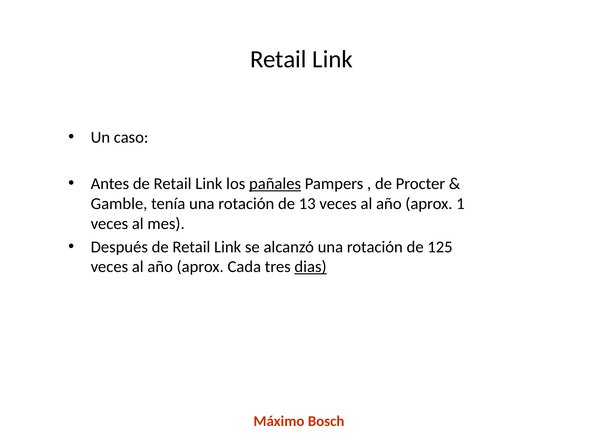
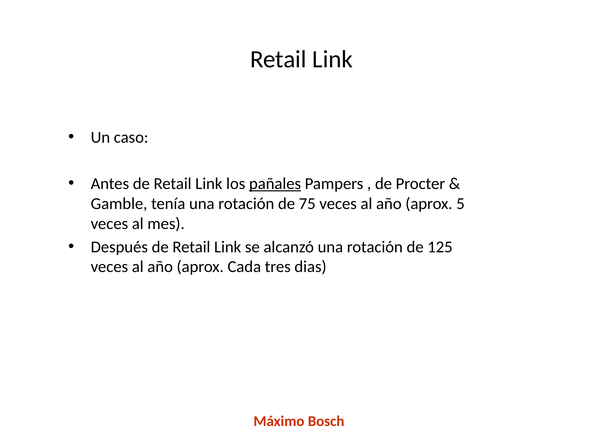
13: 13 -> 75
1: 1 -> 5
dias underline: present -> none
